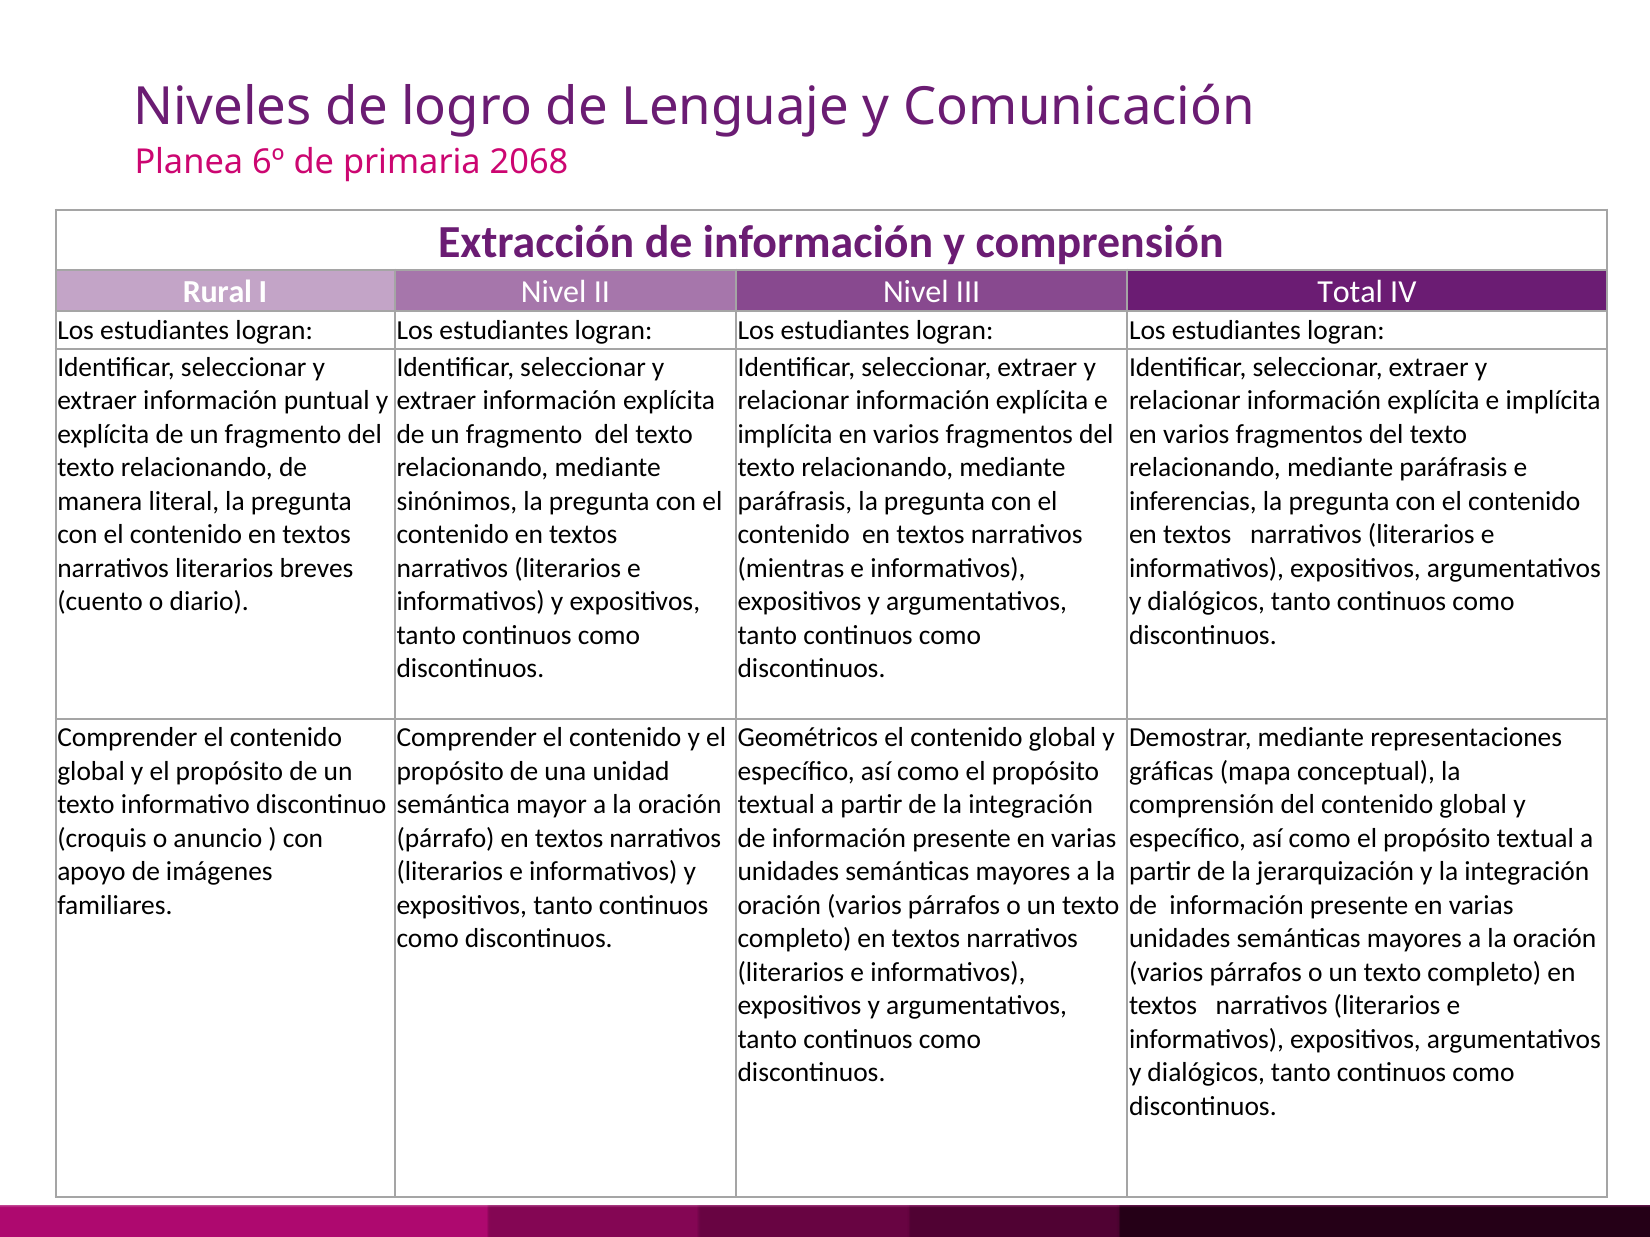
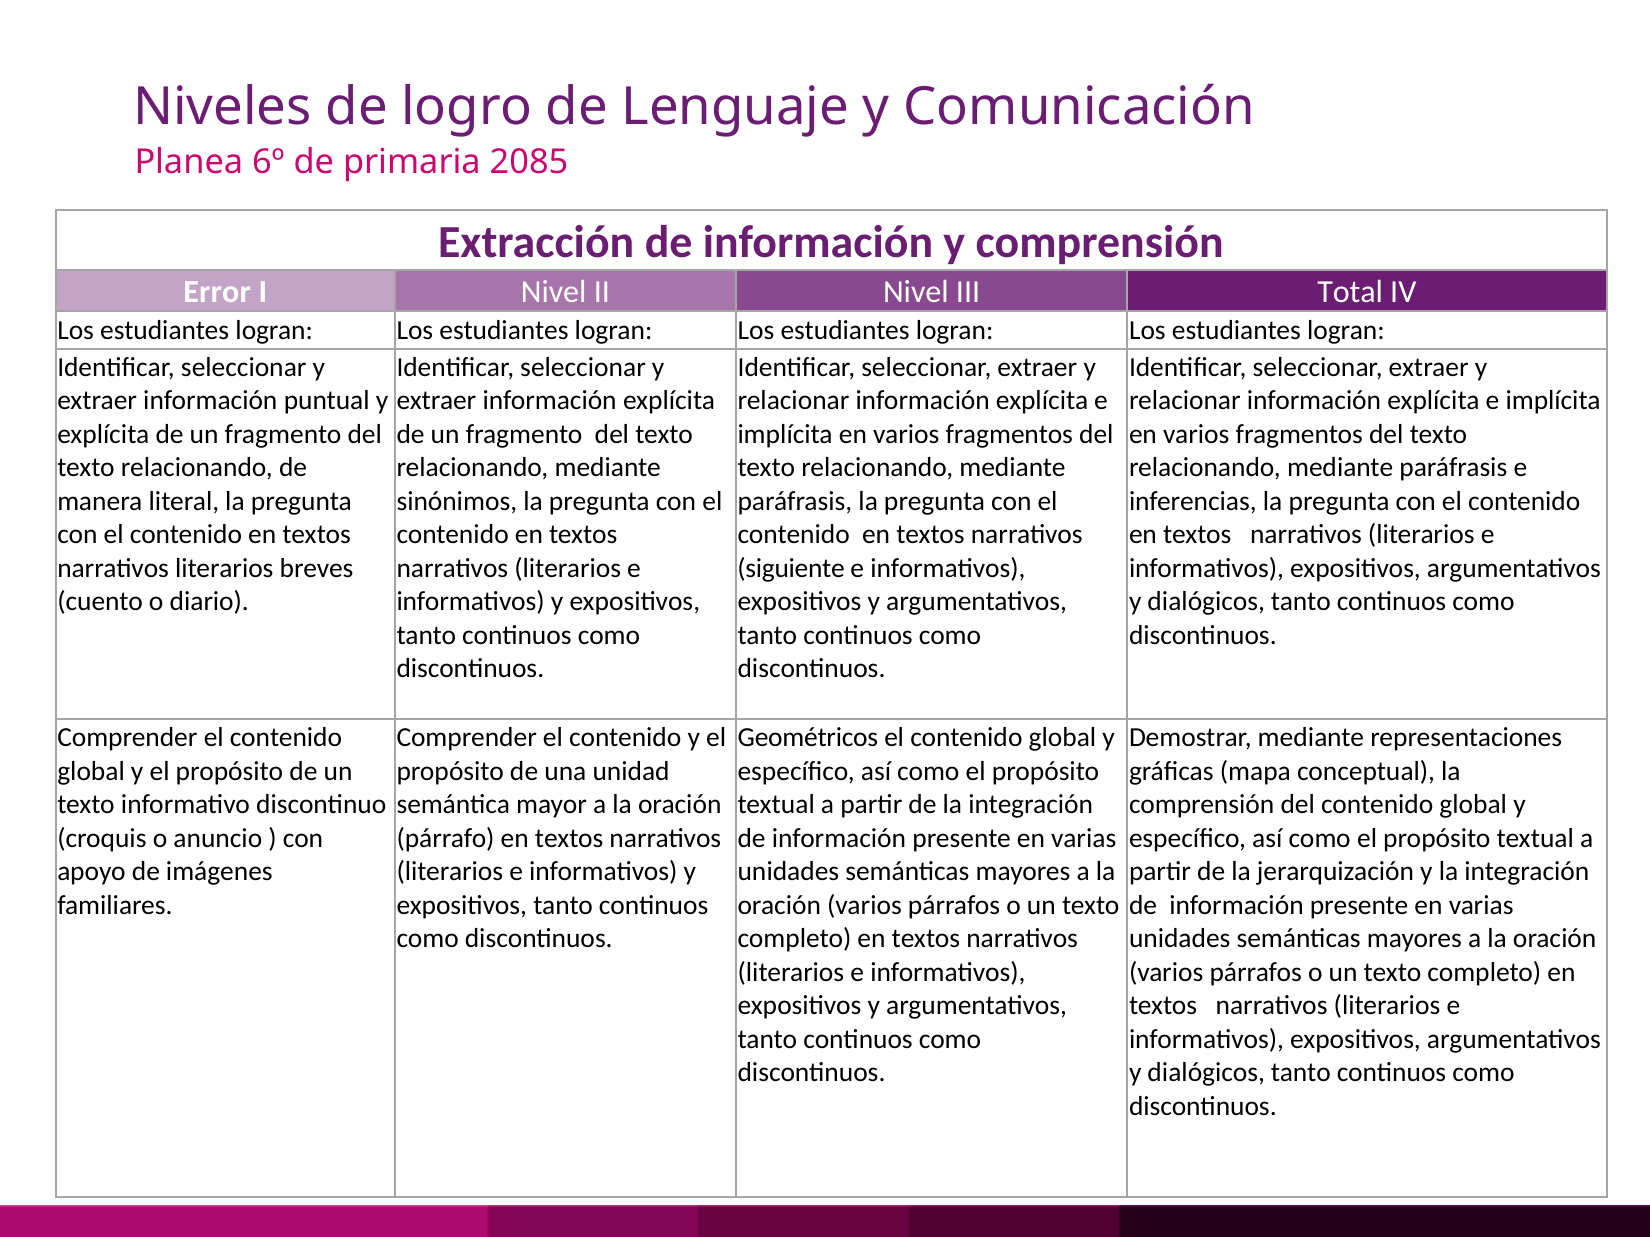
2068: 2068 -> 2085
Rural: Rural -> Error
mientras: mientras -> siguiente
